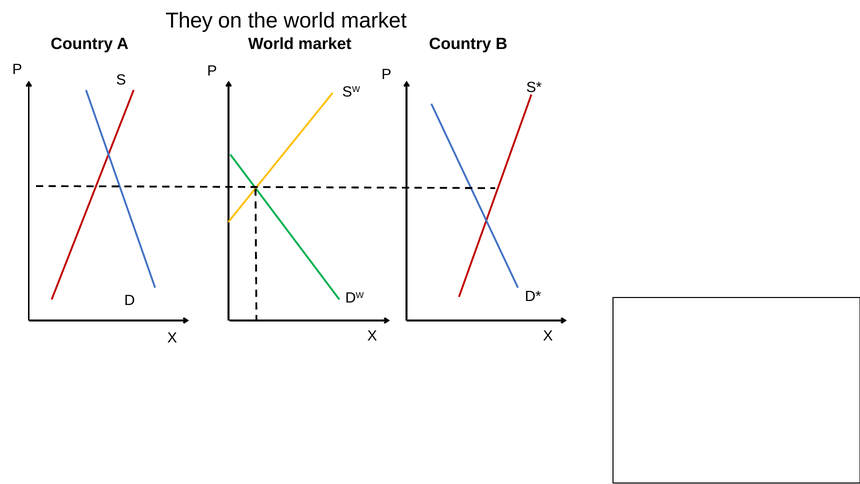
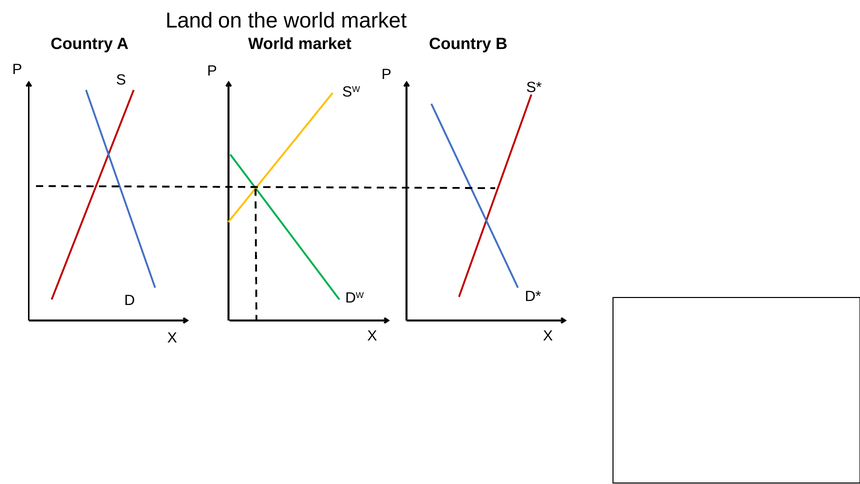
They: They -> Land
